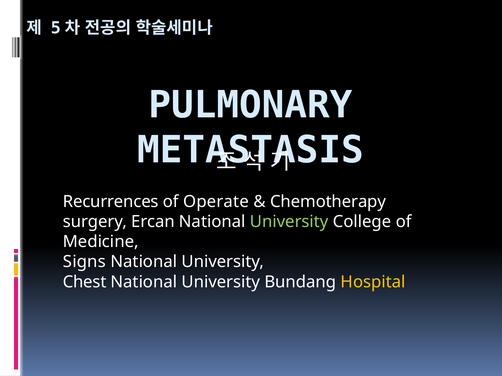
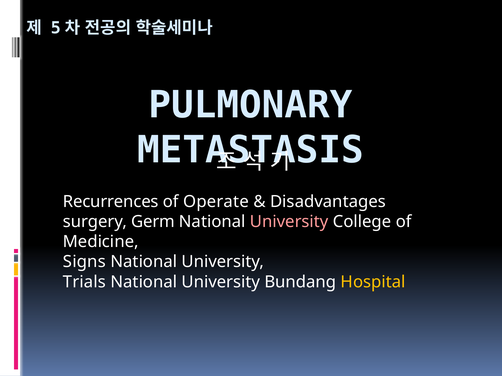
Chemotherapy: Chemotherapy -> Disadvantages
Ercan: Ercan -> Germ
University at (289, 222) colour: light green -> pink
Chest: Chest -> Trials
